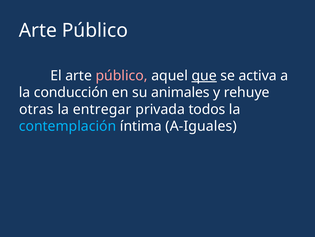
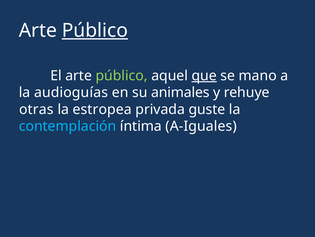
Público at (95, 30) underline: none -> present
público at (122, 76) colour: pink -> light green
activa: activa -> mano
conducción: conducción -> audioguías
entregar: entregar -> estropea
todos: todos -> guste
